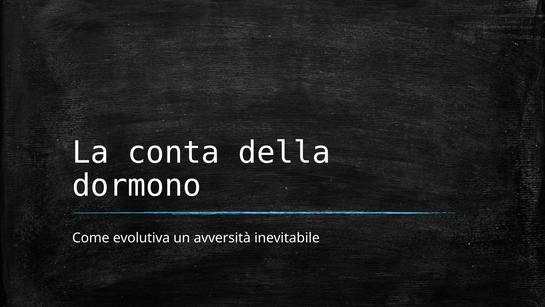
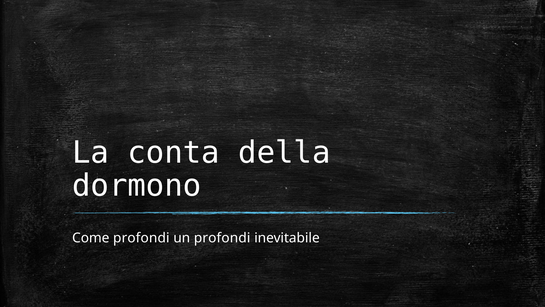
Come evolutiva: evolutiva -> profondi
un avversità: avversità -> profondi
